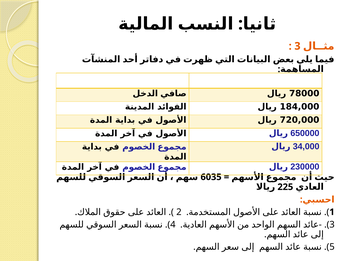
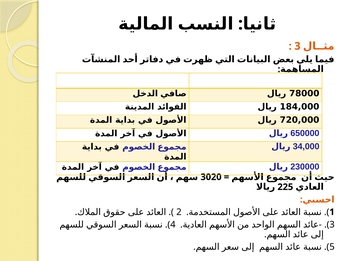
6035: 6035 -> 3020
